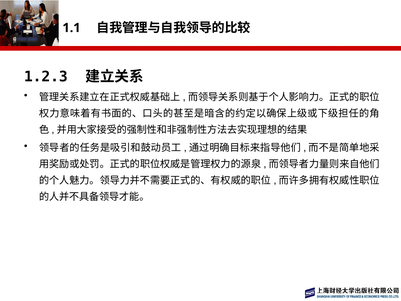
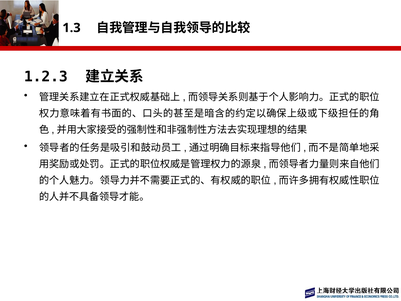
1.1: 1.1 -> 1.3
